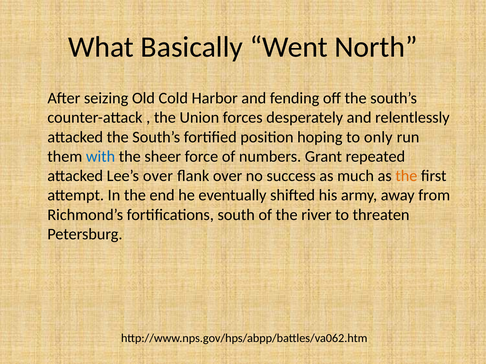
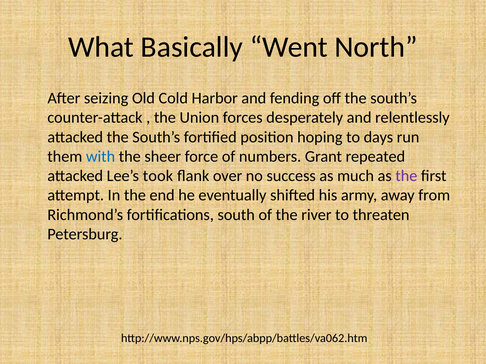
only: only -> days
Lee’s over: over -> took
the at (406, 176) colour: orange -> purple
